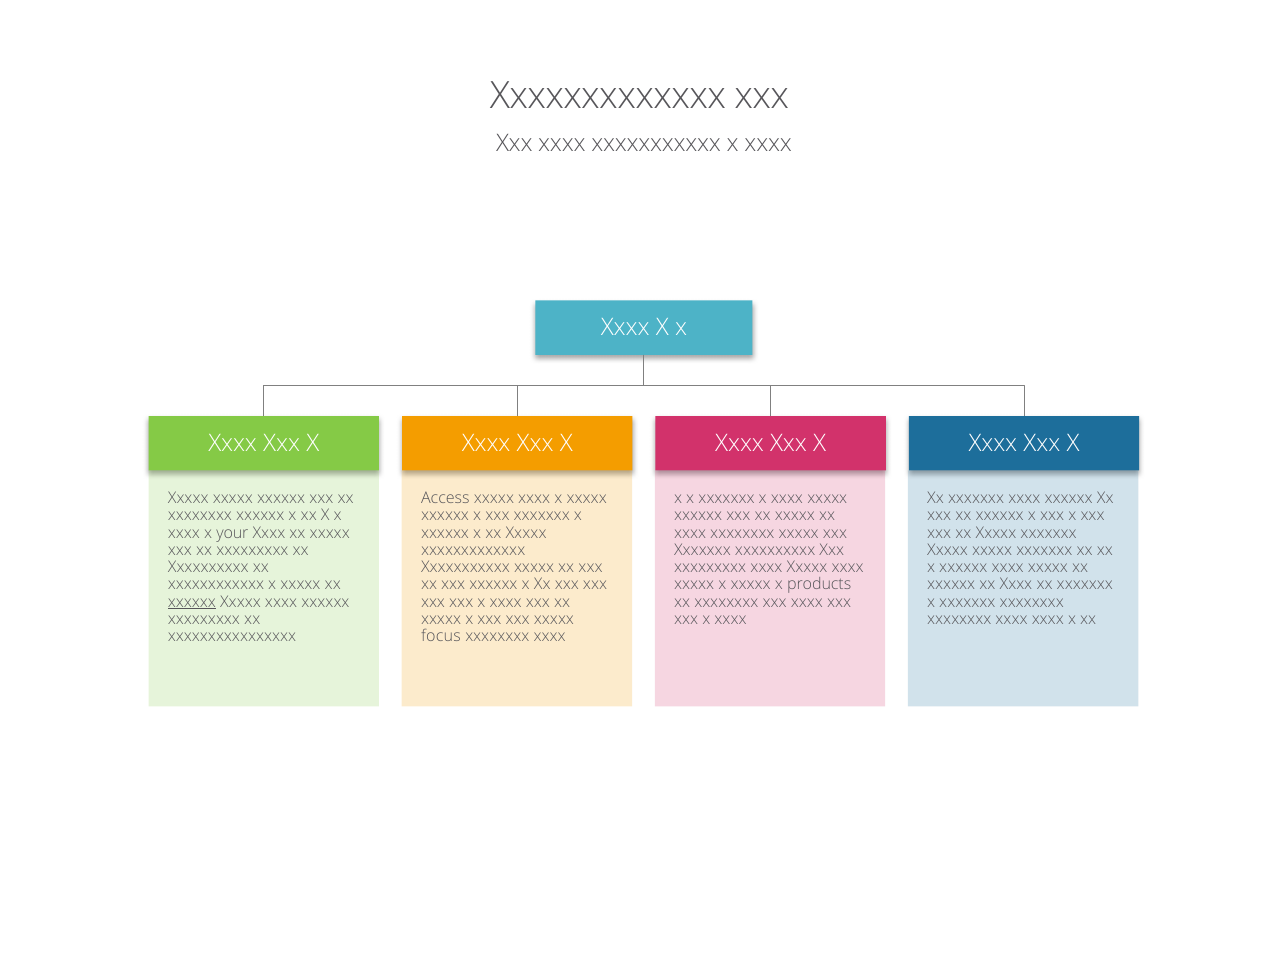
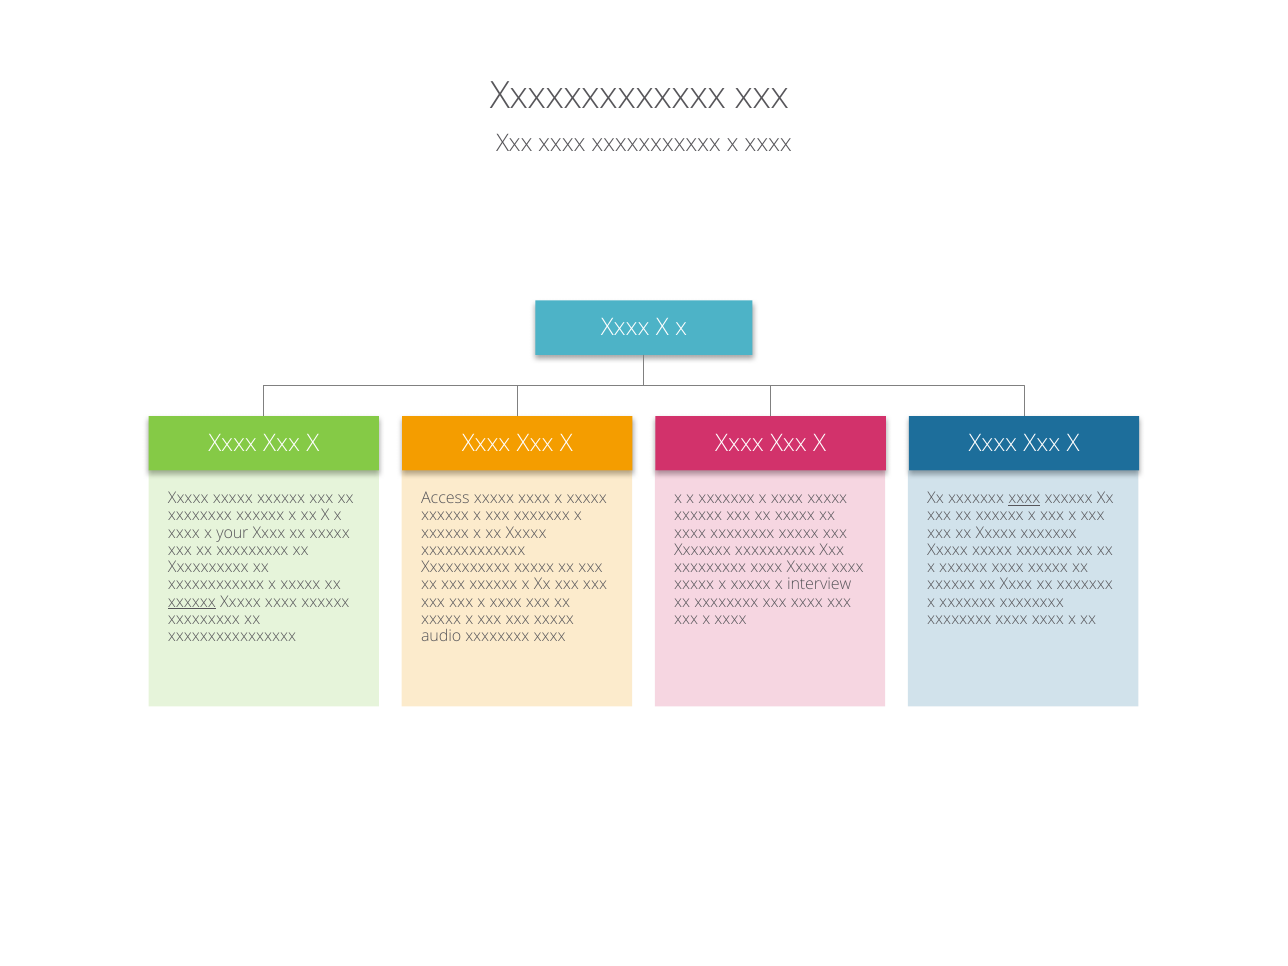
xxxx at (1024, 498) underline: none -> present
products: products -> interview
focus: focus -> audio
